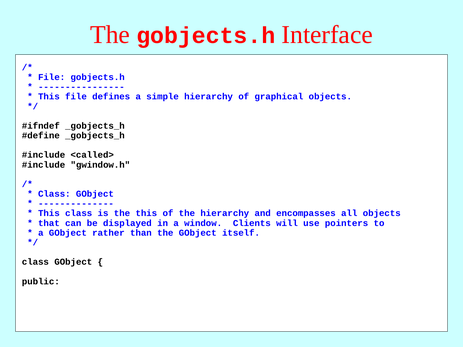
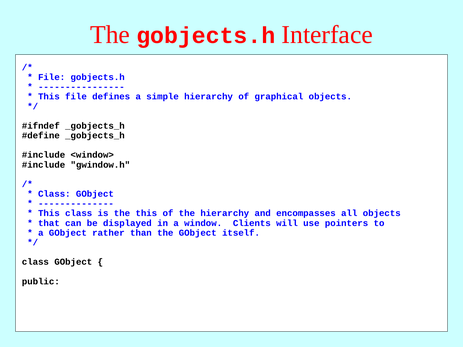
<called>: <called> -> <window>
